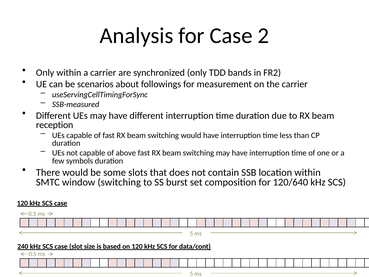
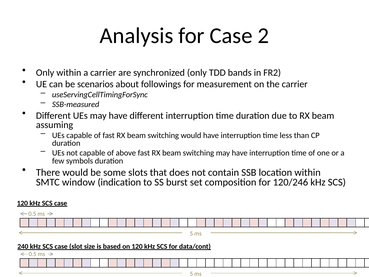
reception: reception -> assuming
window switching: switching -> indication
120/640: 120/640 -> 120/246
